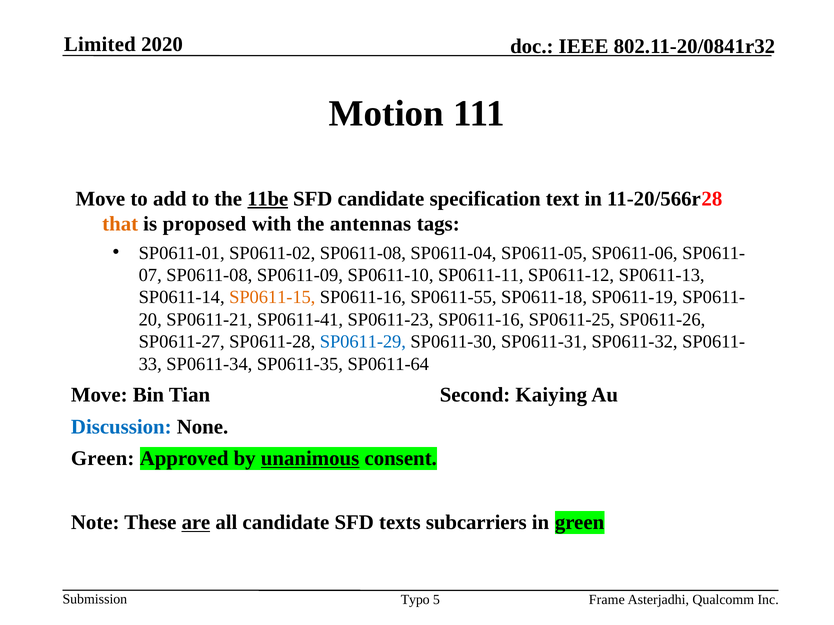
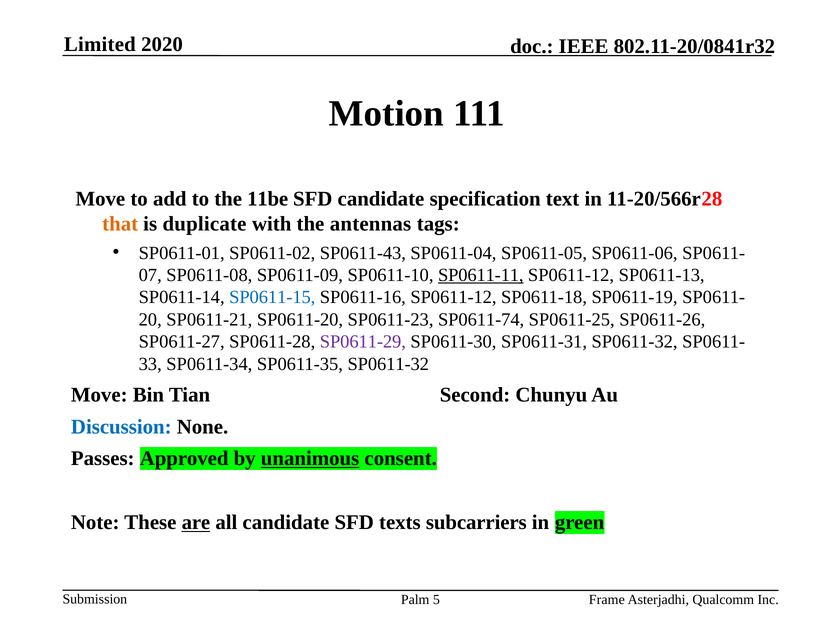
11be underline: present -> none
proposed: proposed -> duplicate
SP0611-02 SP0611-08: SP0611-08 -> SP0611-43
SP0611-11 underline: none -> present
SP0611-15 colour: orange -> blue
SP0611-16 SP0611-55: SP0611-55 -> SP0611-12
SP0611-41: SP0611-41 -> SP0611-20
SP0611-23 SP0611-16: SP0611-16 -> SP0611-74
SP0611-29 colour: blue -> purple
SP0611-35 SP0611-64: SP0611-64 -> SP0611-32
Kaiying: Kaiying -> Chunyu
Green at (103, 459): Green -> Passes
Typo: Typo -> Palm
